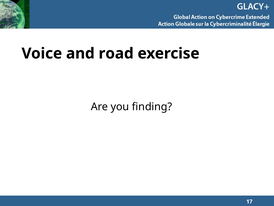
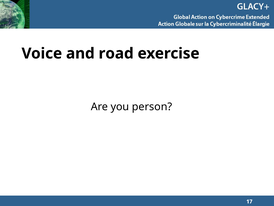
finding: finding -> person
